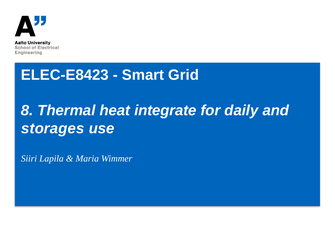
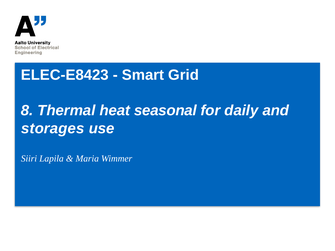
integrate: integrate -> seasonal
